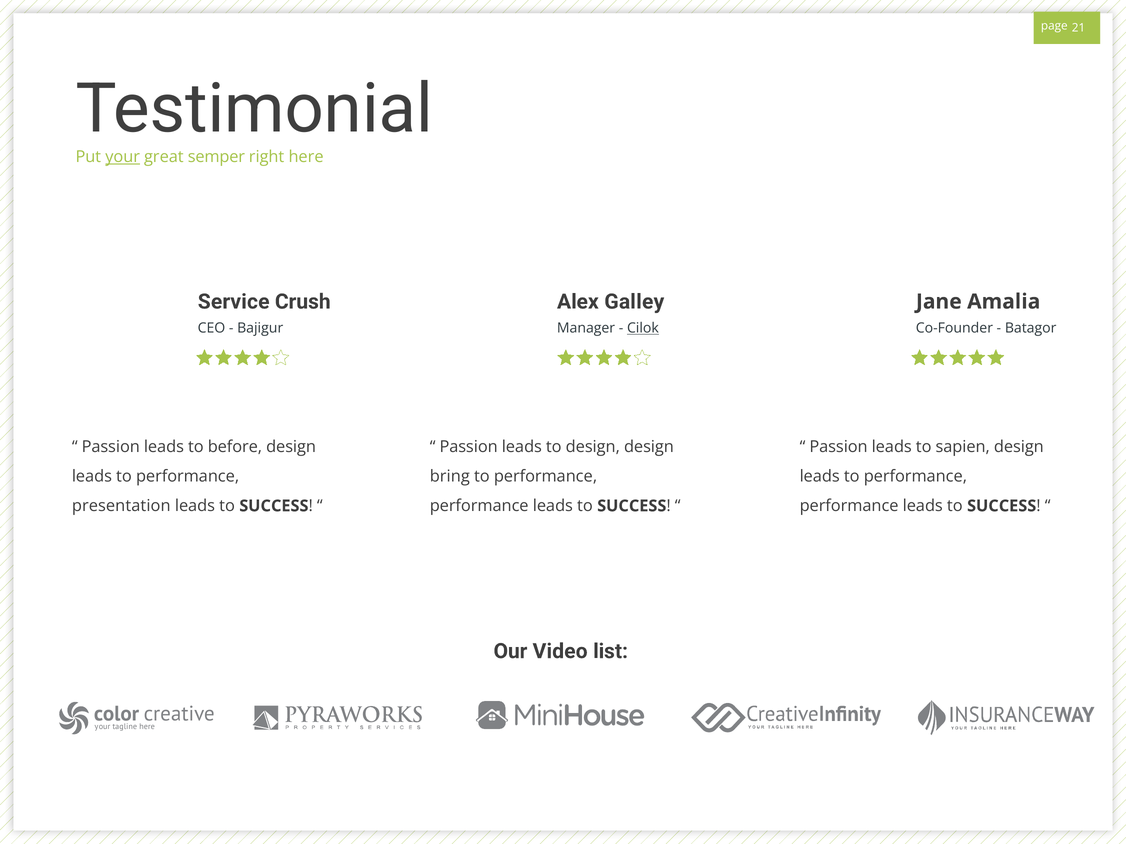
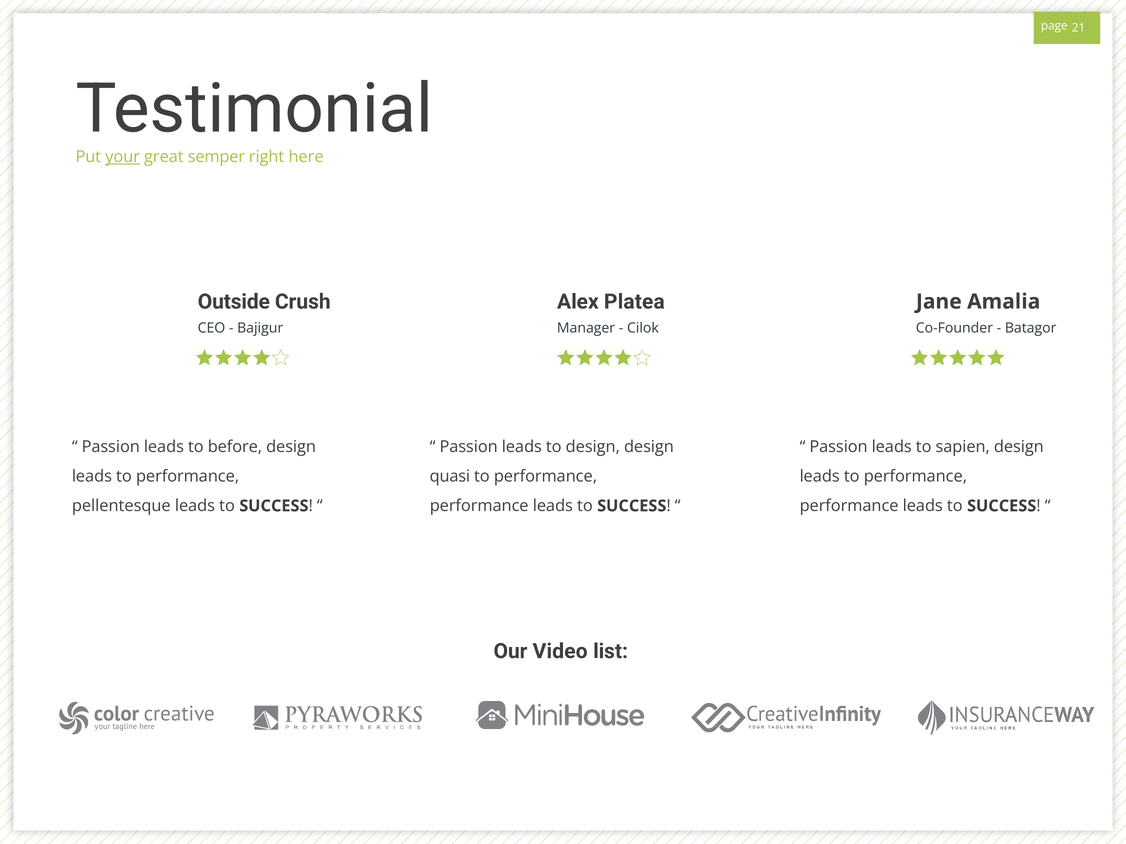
Service: Service -> Outside
Galley: Galley -> Platea
Cilok underline: present -> none
bring: bring -> quasi
presentation: presentation -> pellentesque
